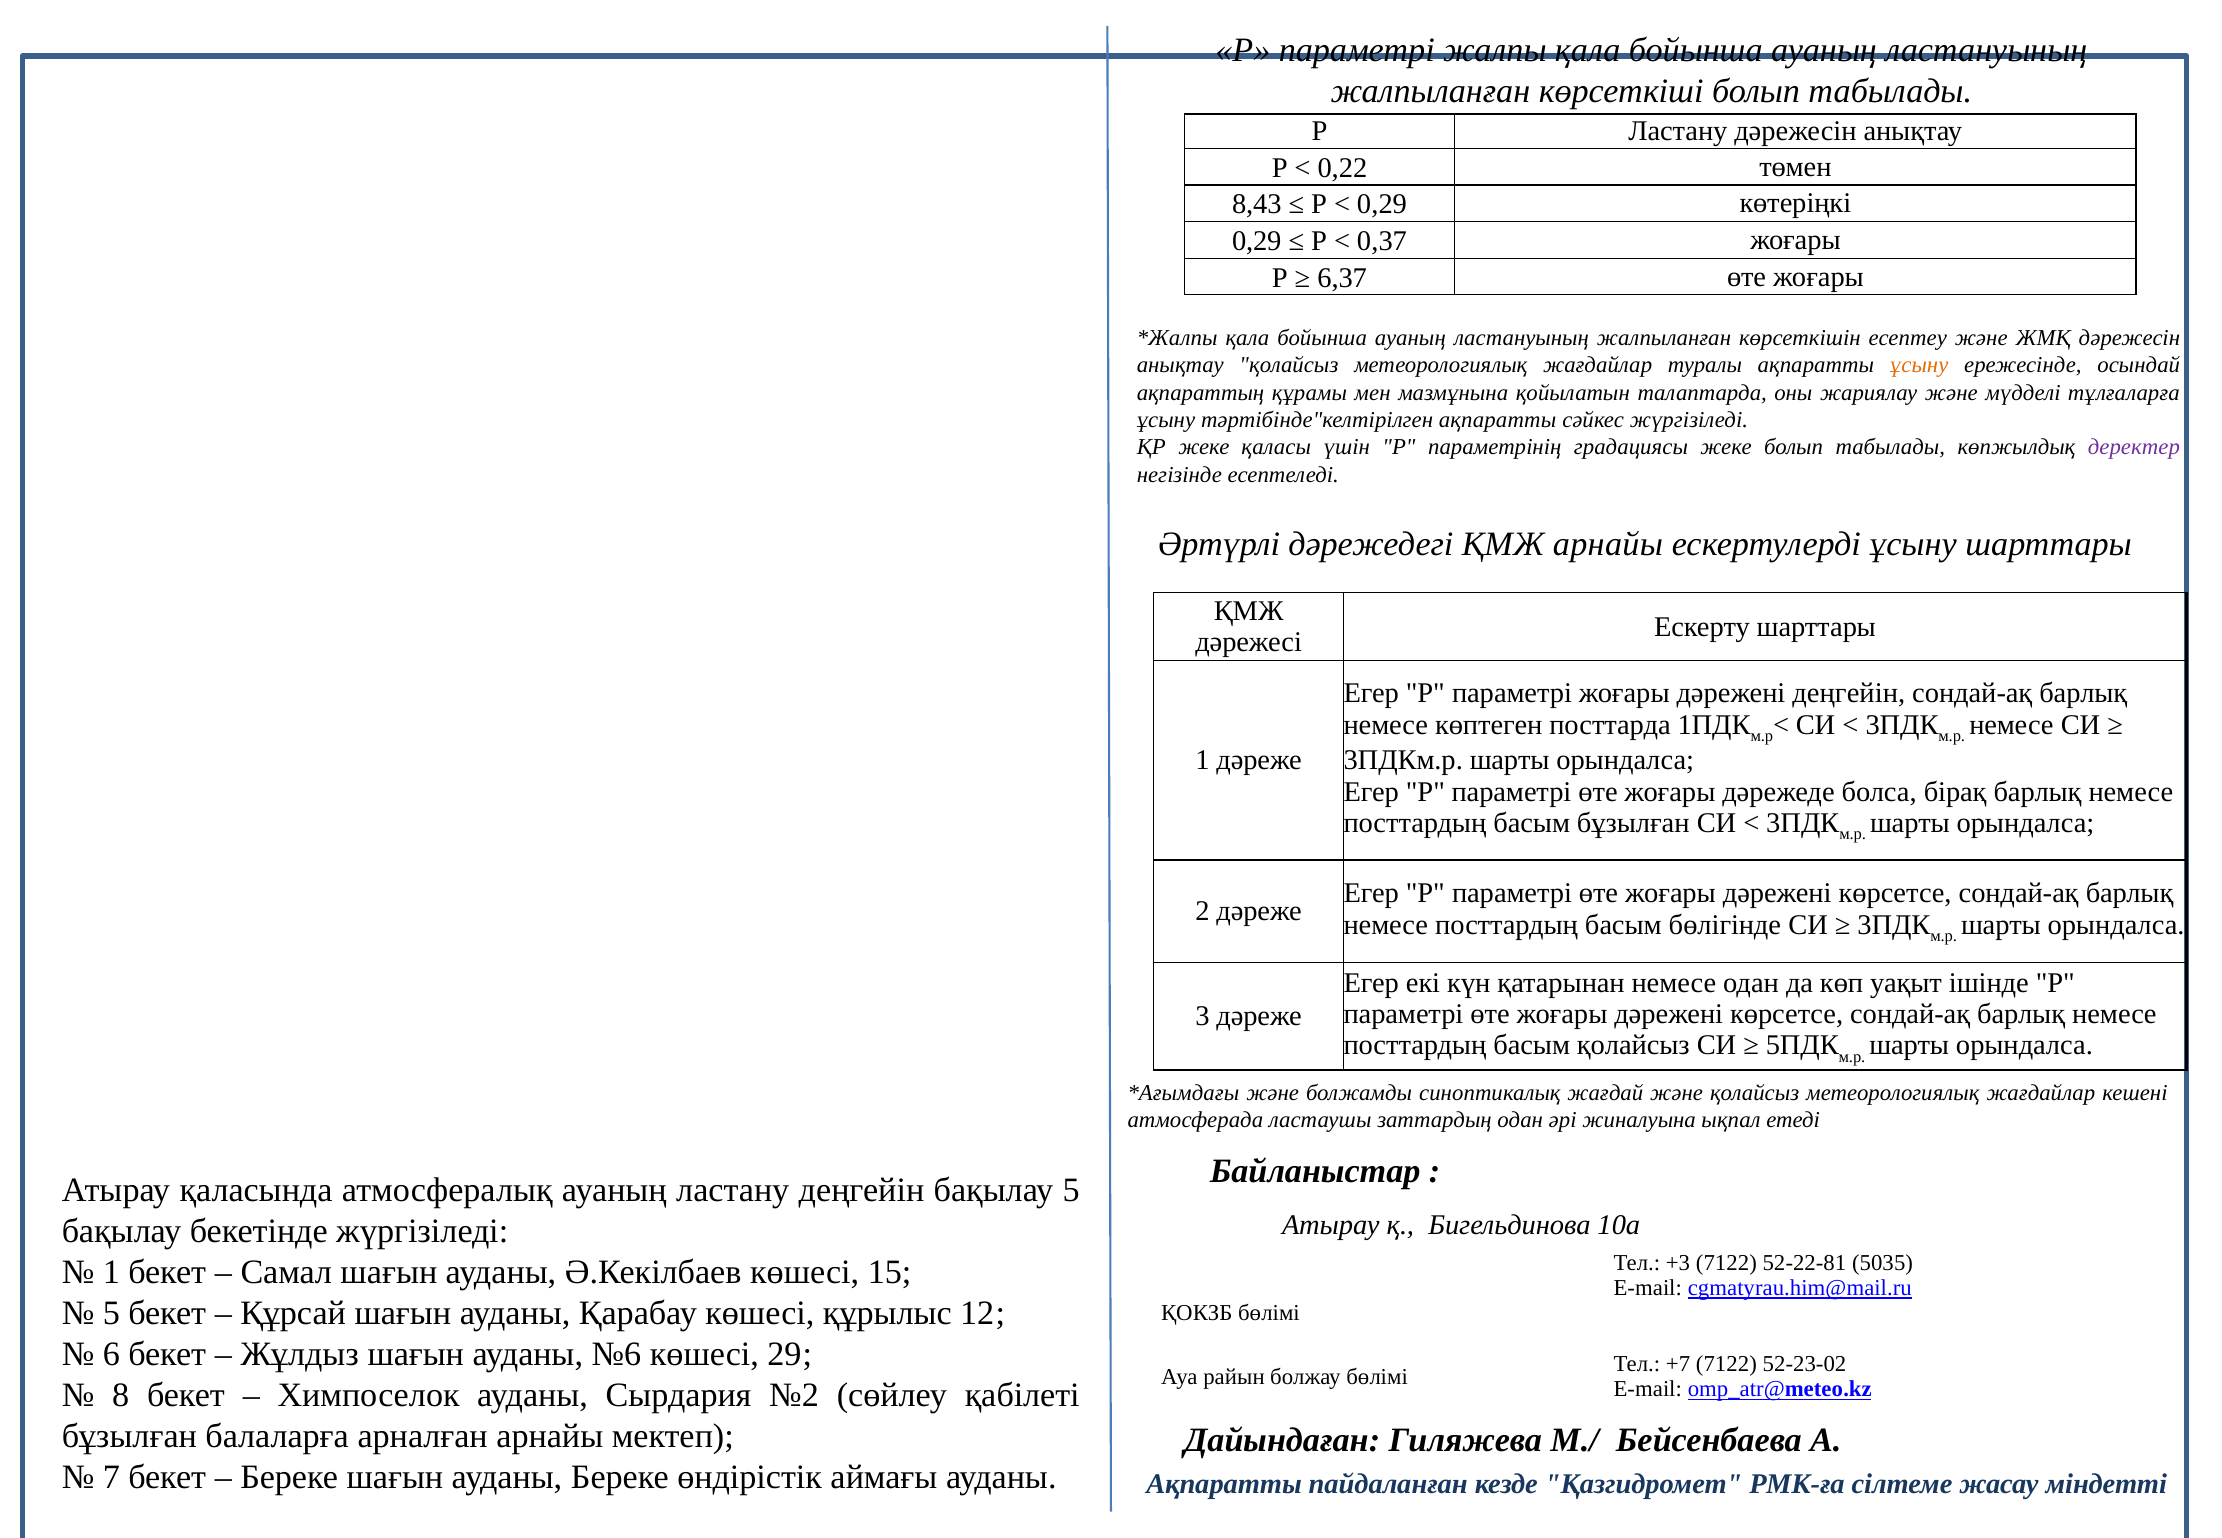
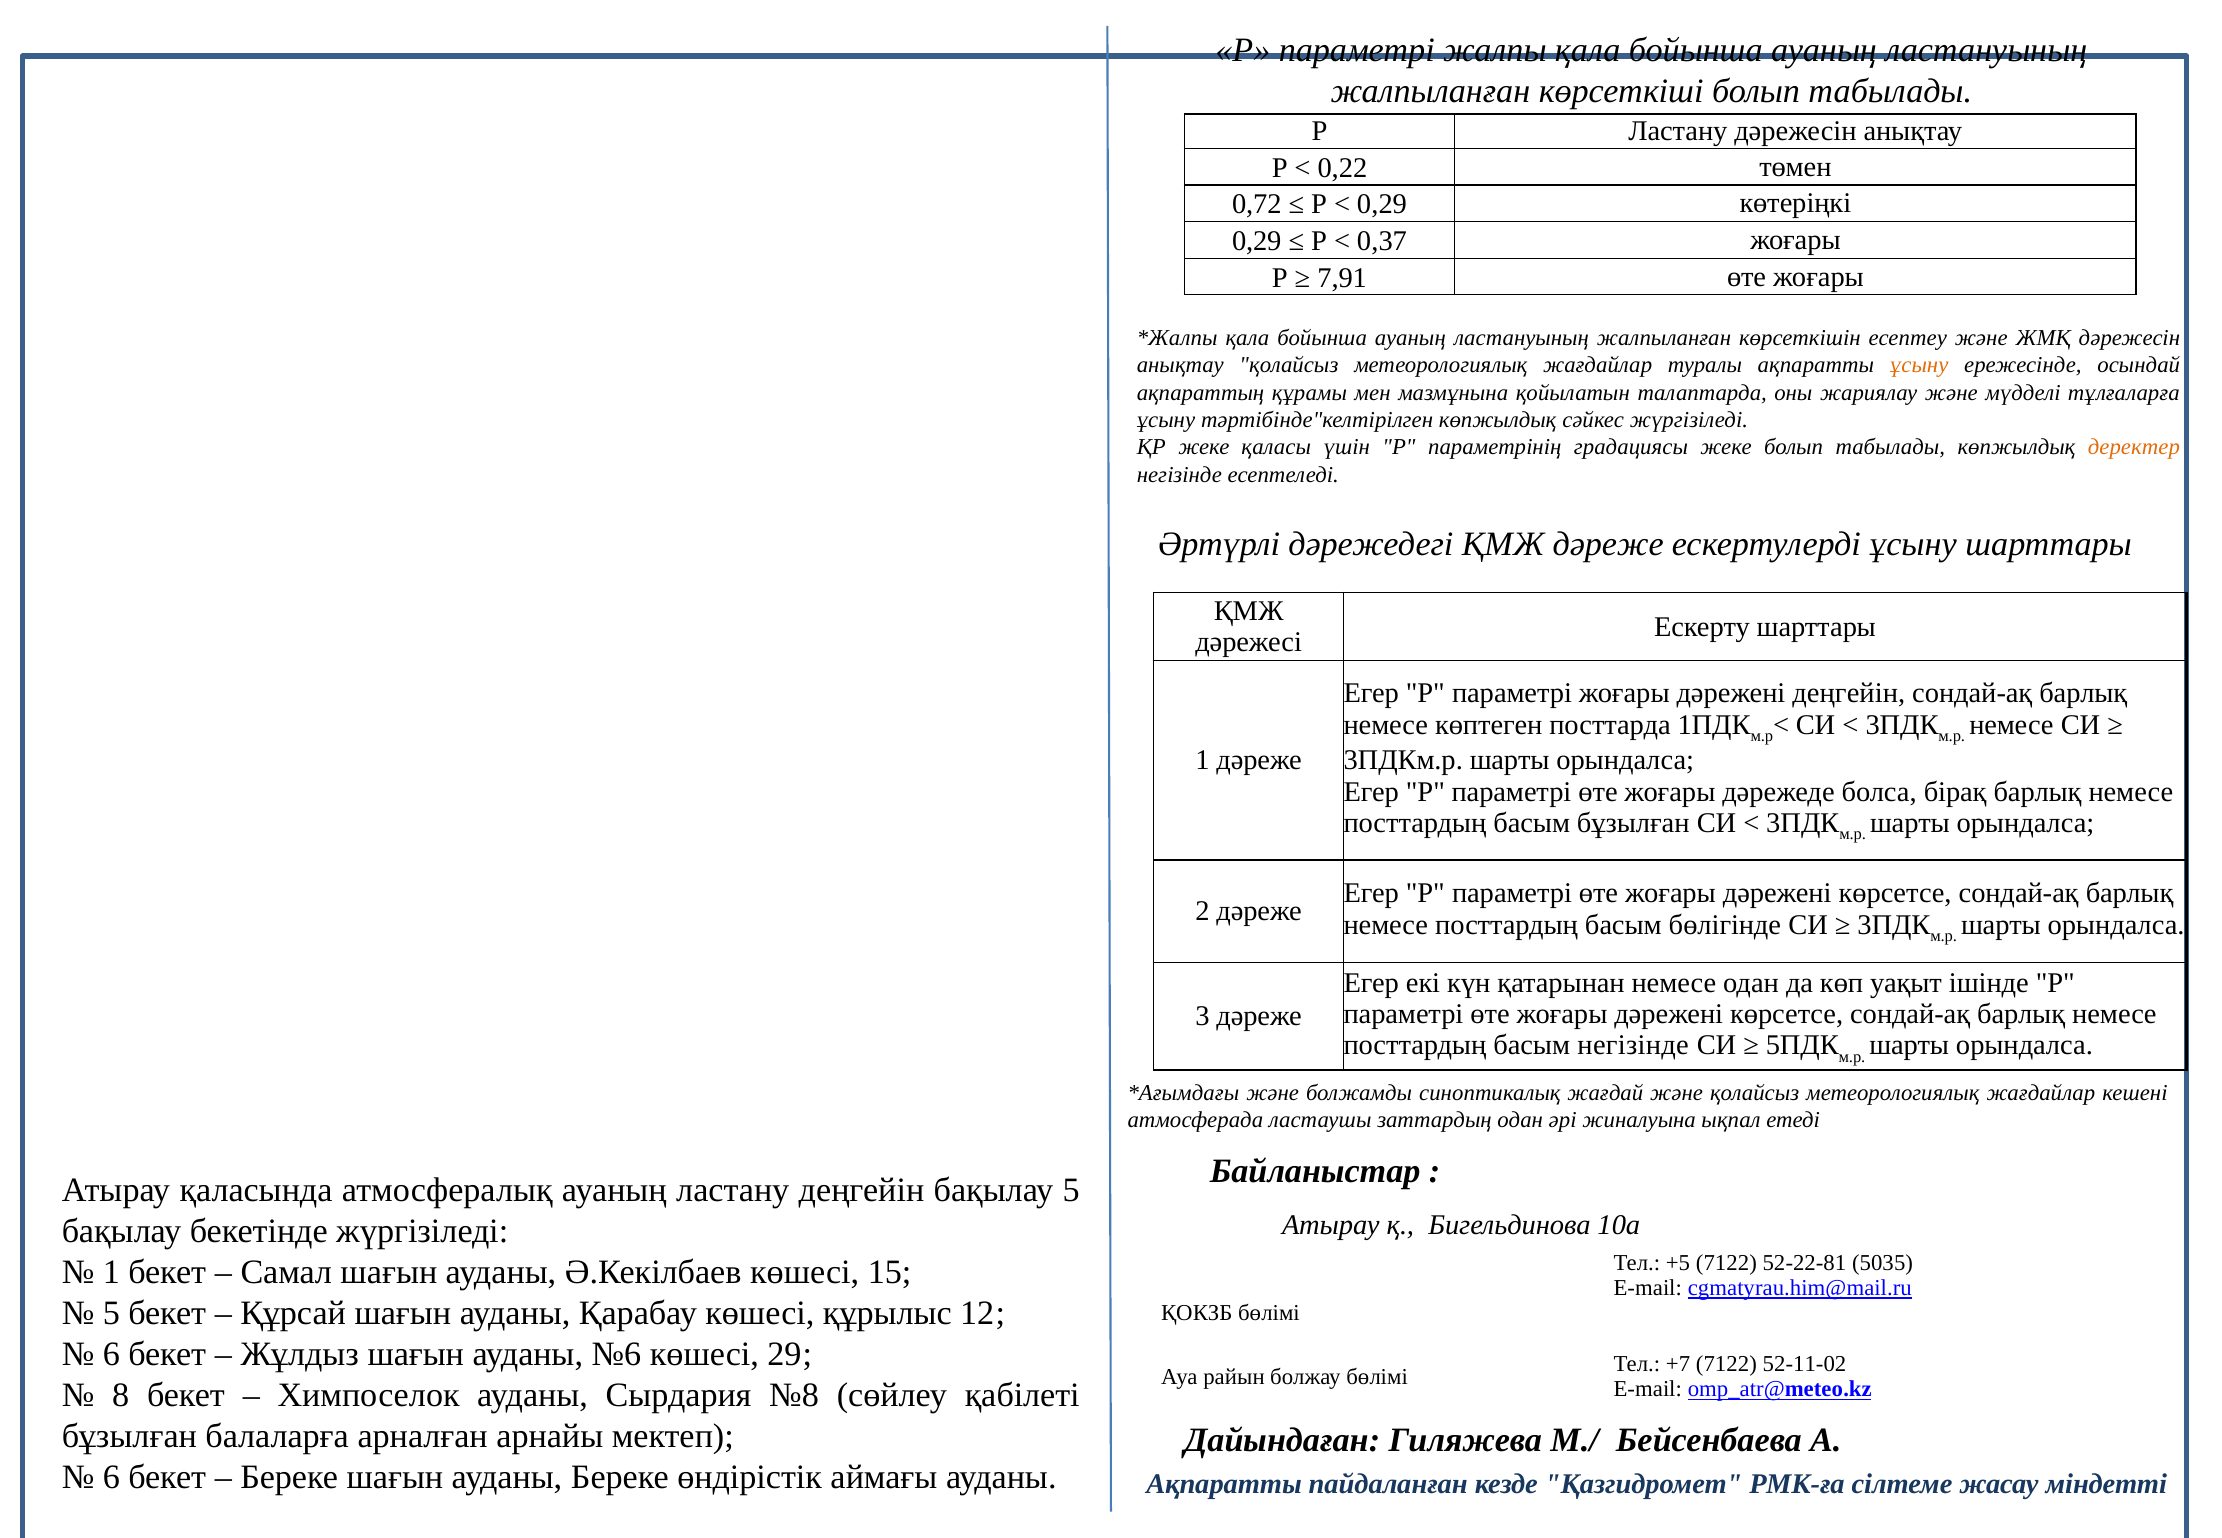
8,43: 8,43 -> 0,72
6,37: 6,37 -> 7,91
тәртібінде"келтірілген ақпаратты: ақпаратты -> көпжылдық
деректер colour: purple -> orange
ҚМЖ арнайы: арнайы -> дәреже
басым қолайсыз: қолайсыз -> негізінде
+3: +3 -> +5
52-23-02: 52-23-02 -> 52-11-02
№2: №2 -> №8
7 at (111, 1478): 7 -> 6
